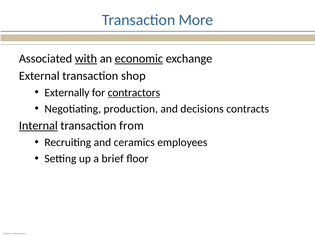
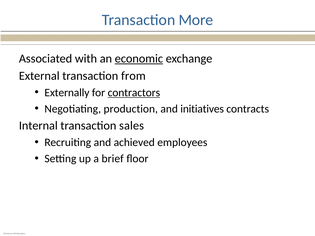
with underline: present -> none
shop: shop -> from
decisions: decisions -> initiatives
Internal underline: present -> none
from: from -> sales
ceramics: ceramics -> achieved
